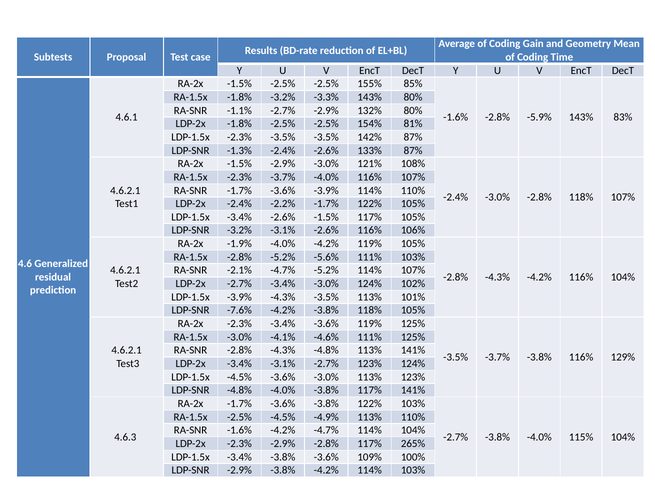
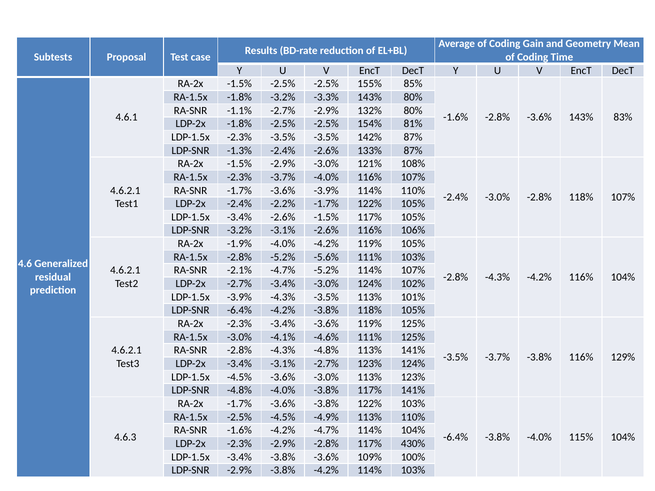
-2.8% -5.9%: -5.9% -> -3.6%
LDP-SNR -7.6%: -7.6% -> -6.4%
-2.7% at (456, 437): -2.7% -> -6.4%
265%: 265% -> 430%
